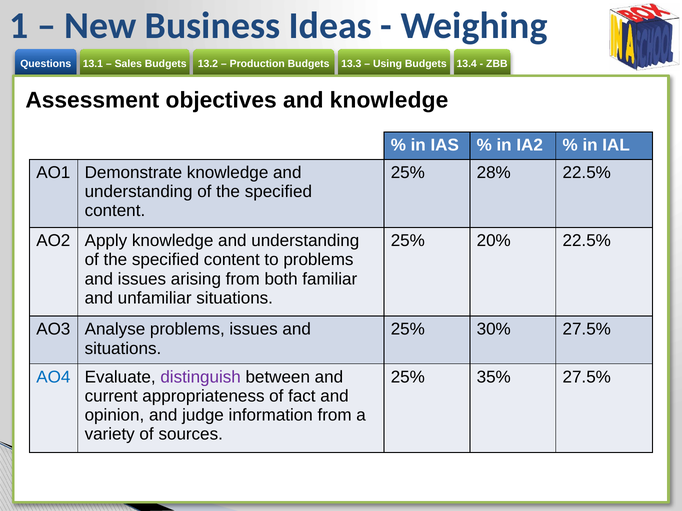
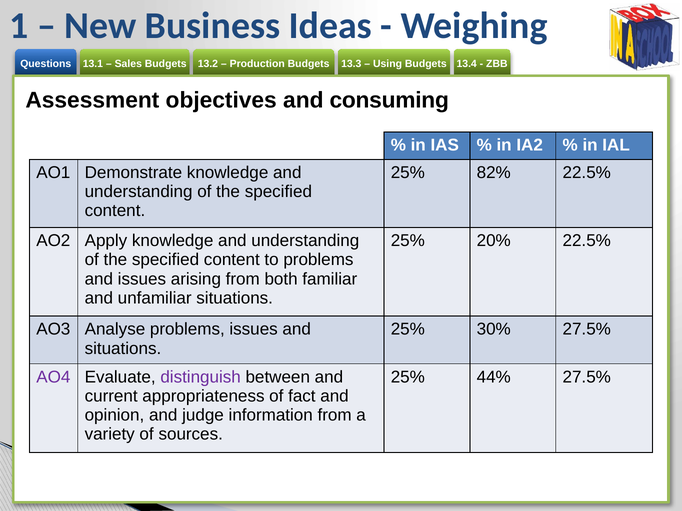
and knowledge: knowledge -> consuming
28%: 28% -> 82%
AO4 colour: blue -> purple
35%: 35% -> 44%
